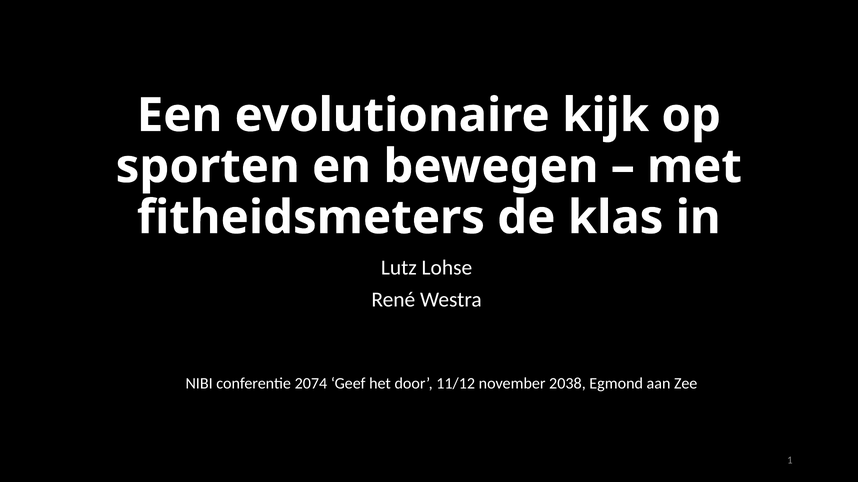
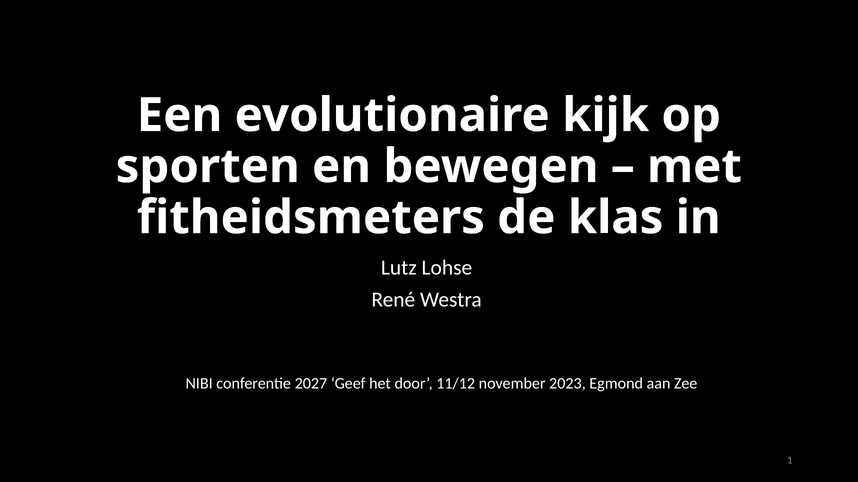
2074: 2074 -> 2027
2038: 2038 -> 2023
